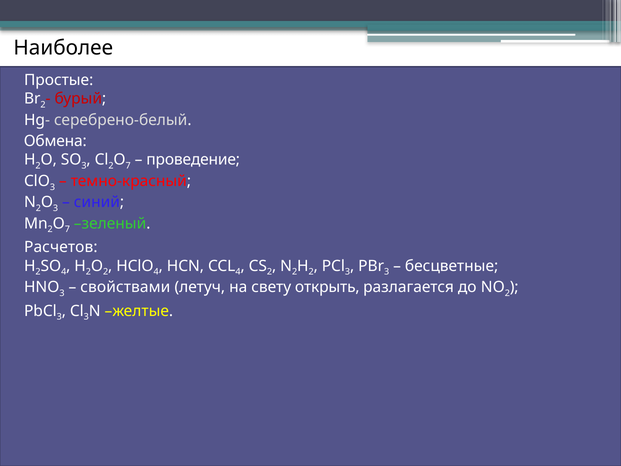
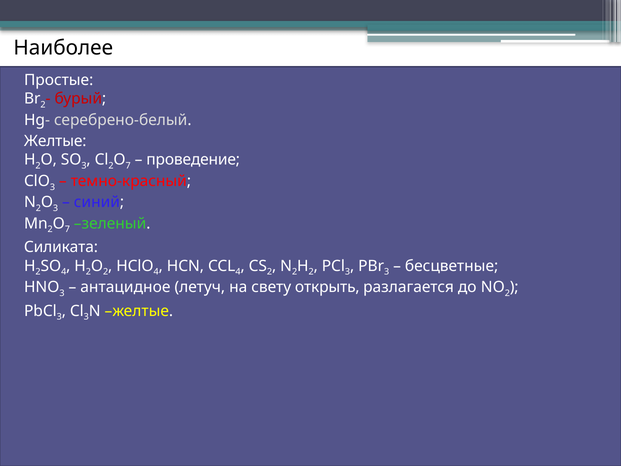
Обмена at (55, 141): Обмена -> Желтые
Расчетов: Расчетов -> Силиката
свойствами: свойствами -> антацидное
